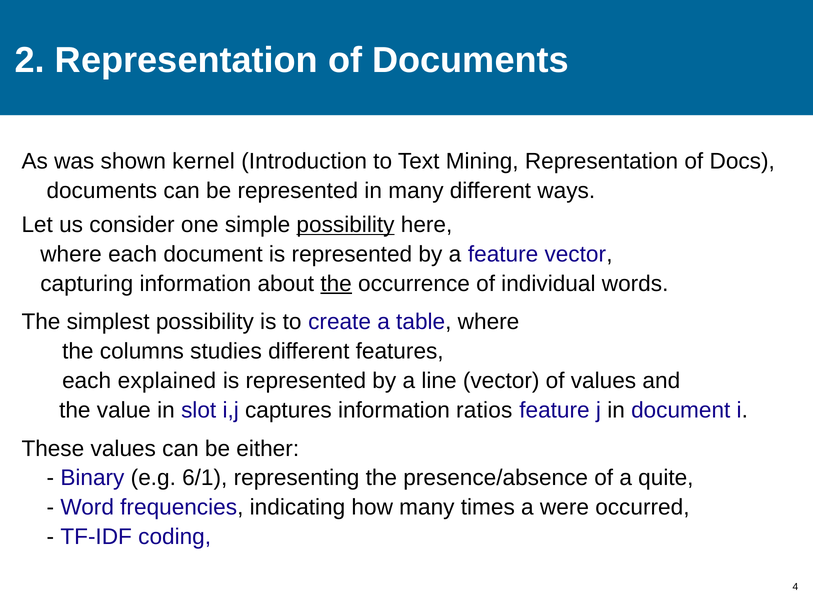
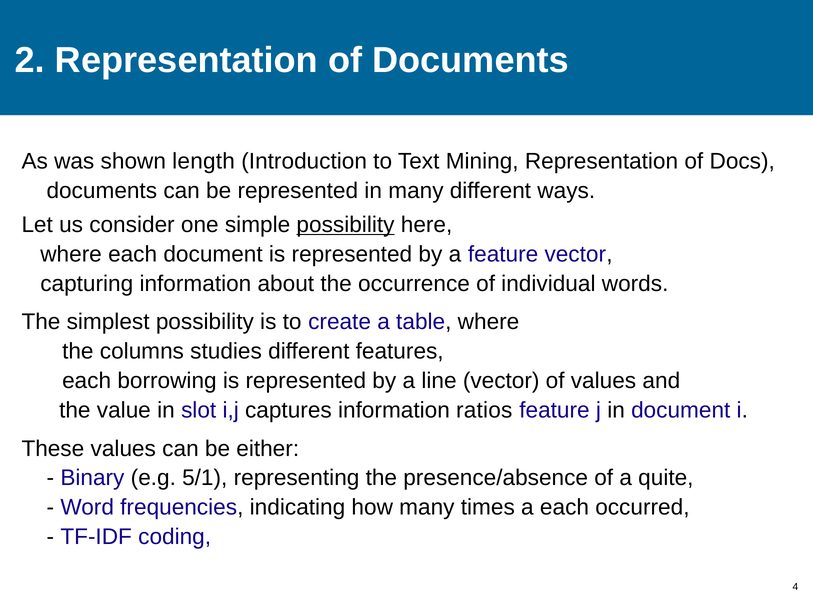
kernel: kernel -> length
the at (336, 283) underline: present -> none
explained: explained -> borrowing
6/1: 6/1 -> 5/1
a were: were -> each
